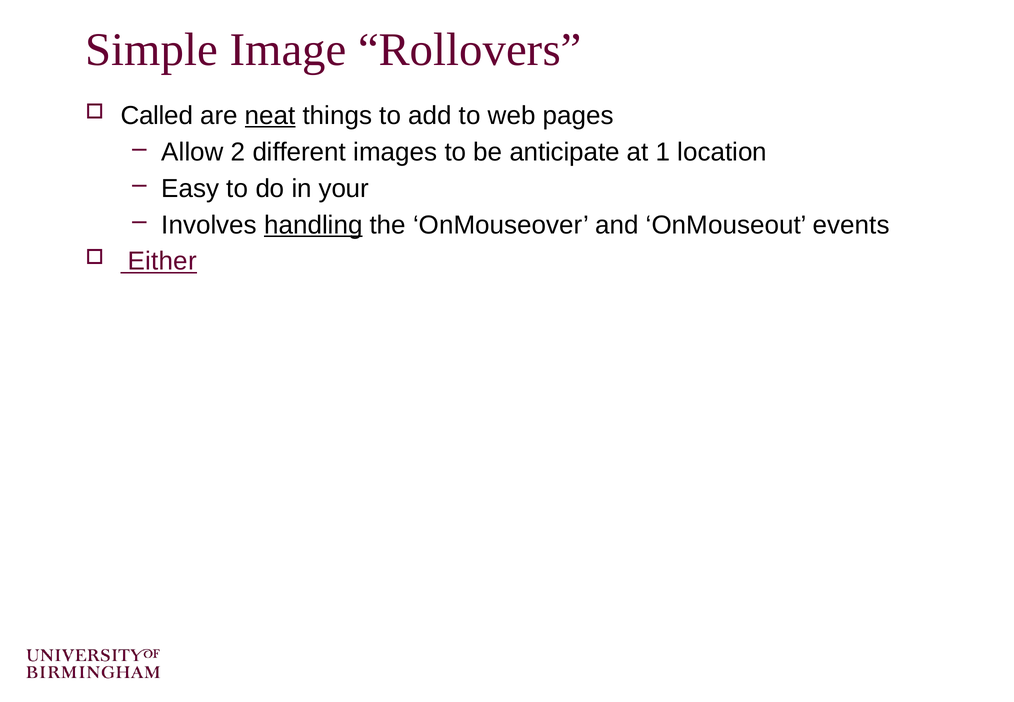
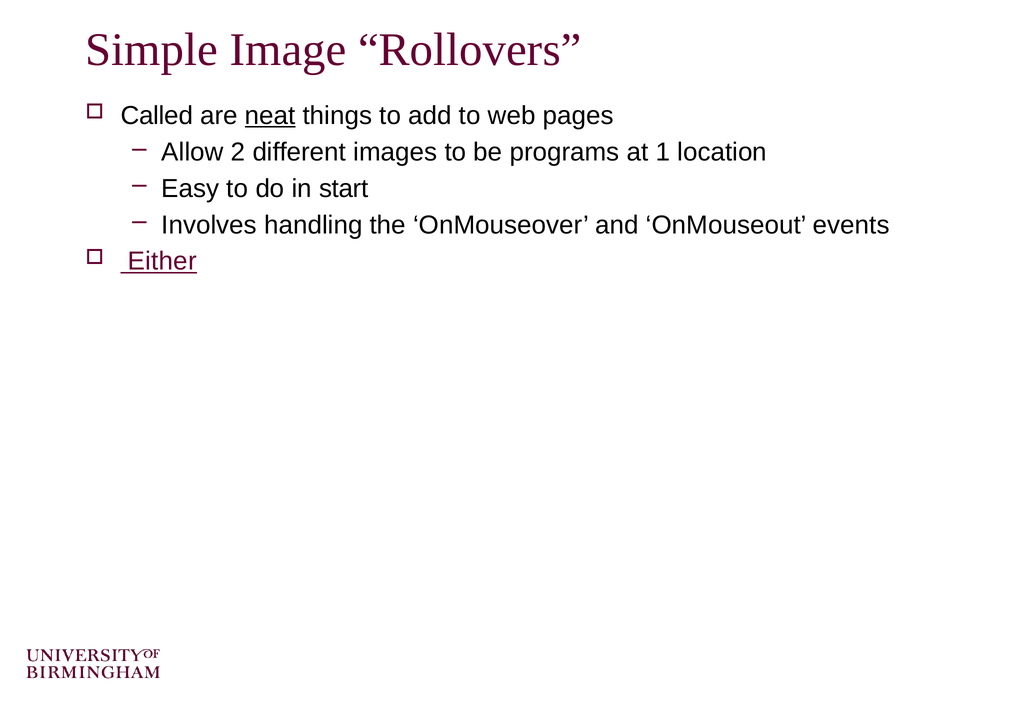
anticipate: anticipate -> programs
your: your -> start
handling underline: present -> none
